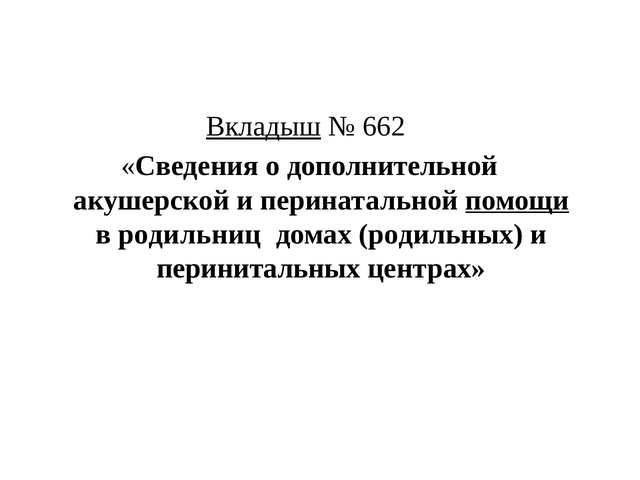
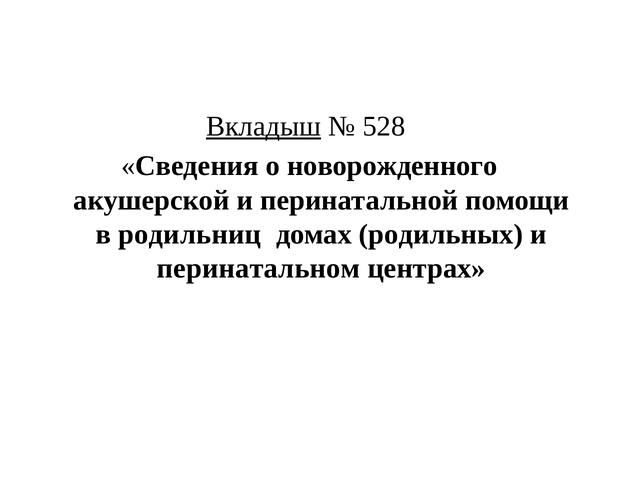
662: 662 -> 528
дополнительной: дополнительной -> новорожденного
помощи underline: present -> none
перинитальных: перинитальных -> перинатальном
